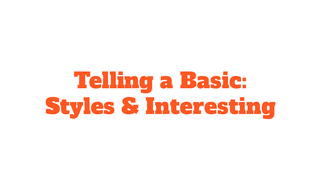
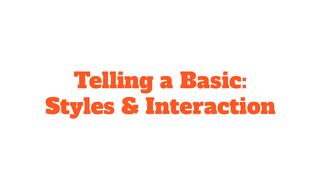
Interesting: Interesting -> Interaction
